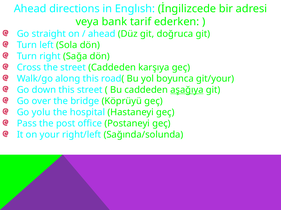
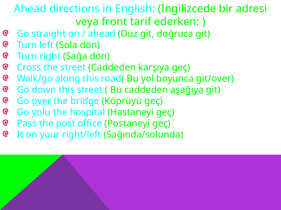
bank: bank -> front
git/your: git/your -> git/over
over underline: none -> present
